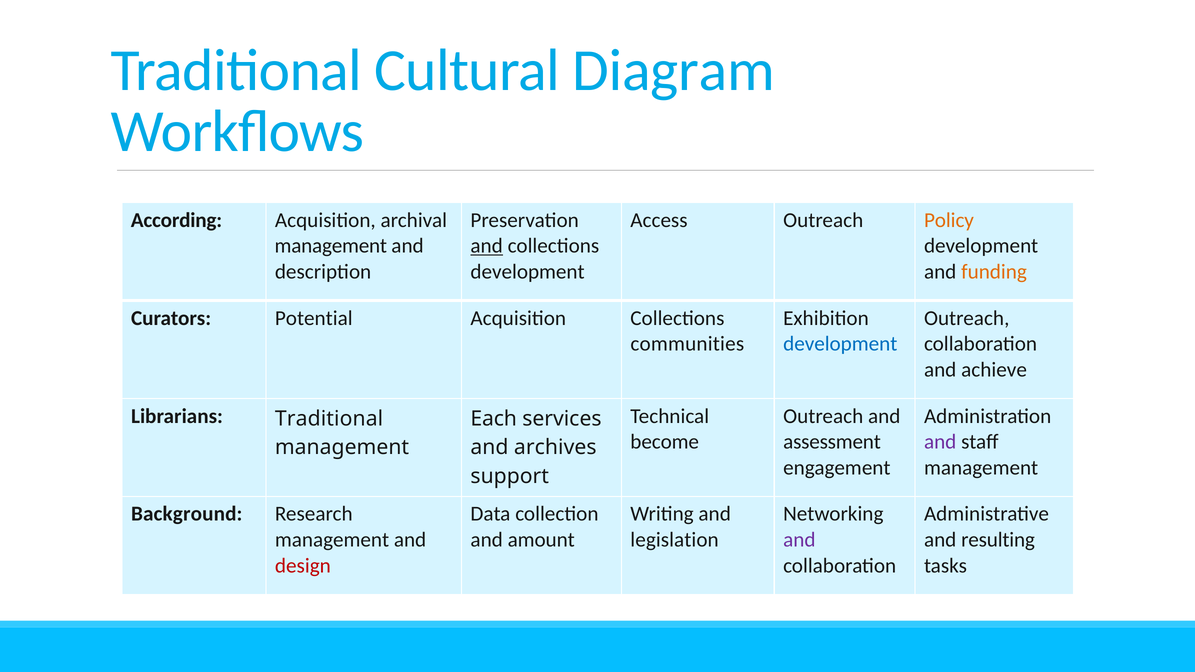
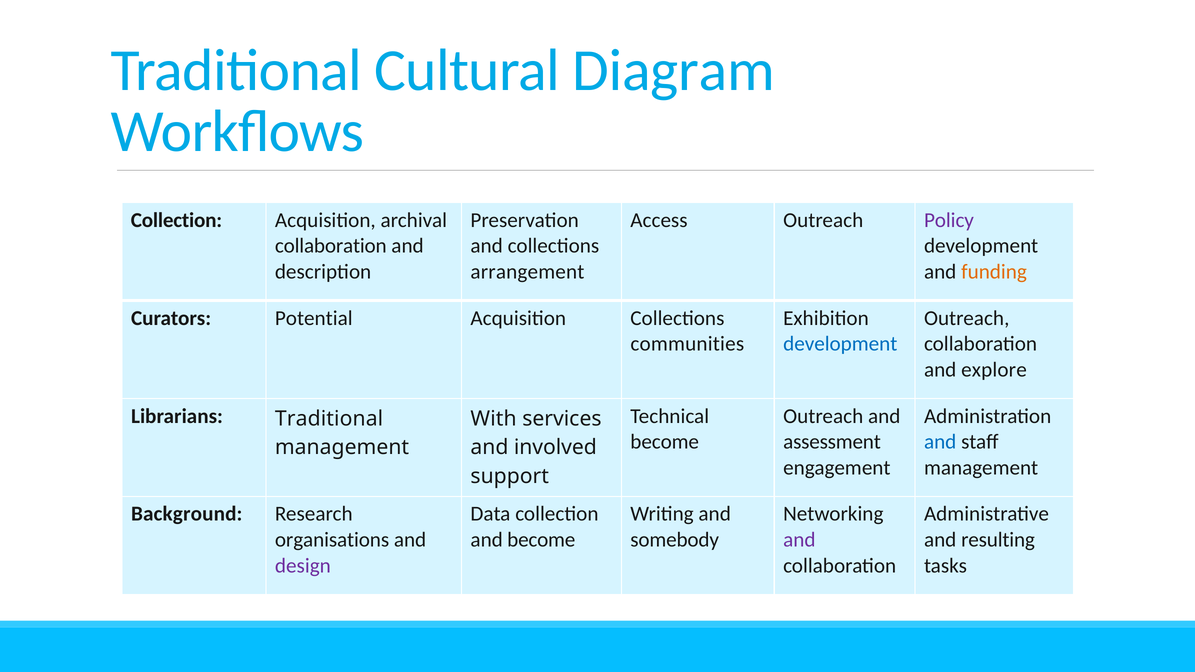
According at (176, 220): According -> Collection
Policy colour: orange -> purple
management at (331, 246): management -> collaboration
and at (487, 246) underline: present -> none
development at (528, 272): development -> arrangement
achieve: achieve -> explore
Each: Each -> With
and at (940, 442) colour: purple -> blue
archives: archives -> involved
management at (332, 540): management -> organisations
and amount: amount -> become
legislation: legislation -> somebody
design colour: red -> purple
